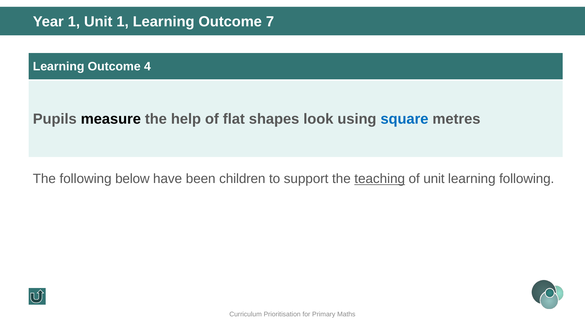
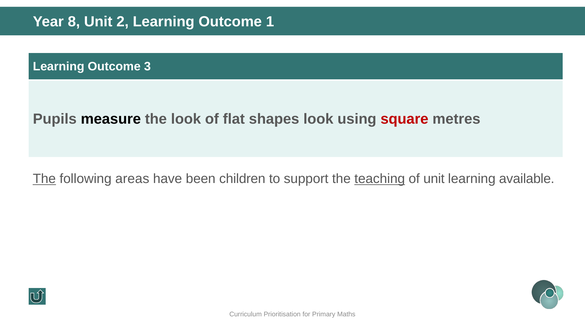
Year 1: 1 -> 8
Unit 1: 1 -> 2
7: 7 -> 1
4: 4 -> 3
the help: help -> look
square colour: blue -> red
The at (44, 179) underline: none -> present
below: below -> areas
learning following: following -> available
